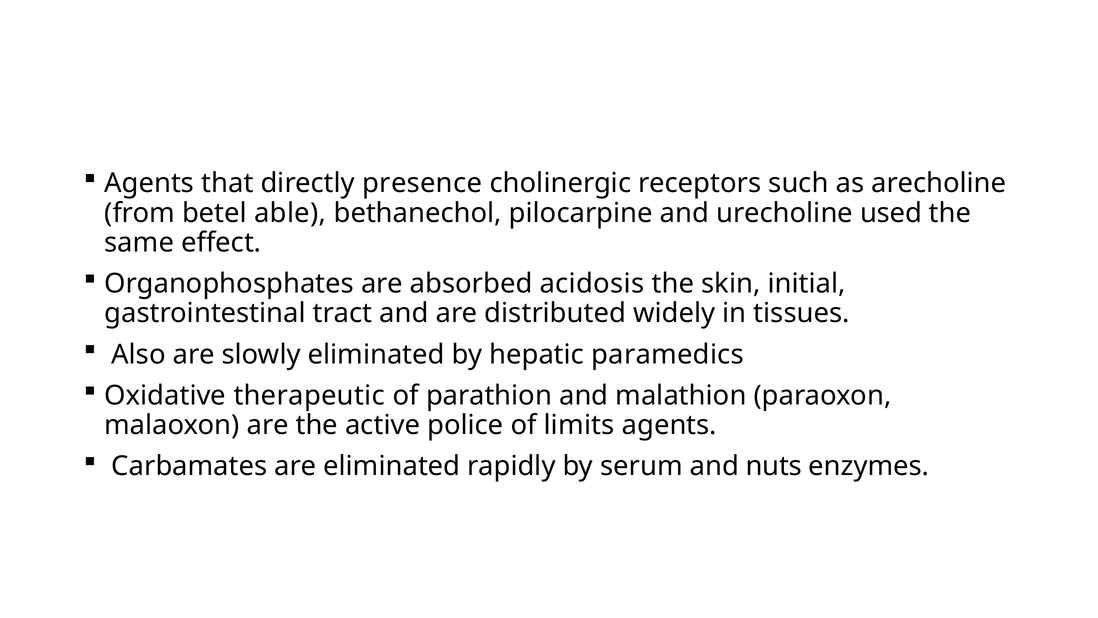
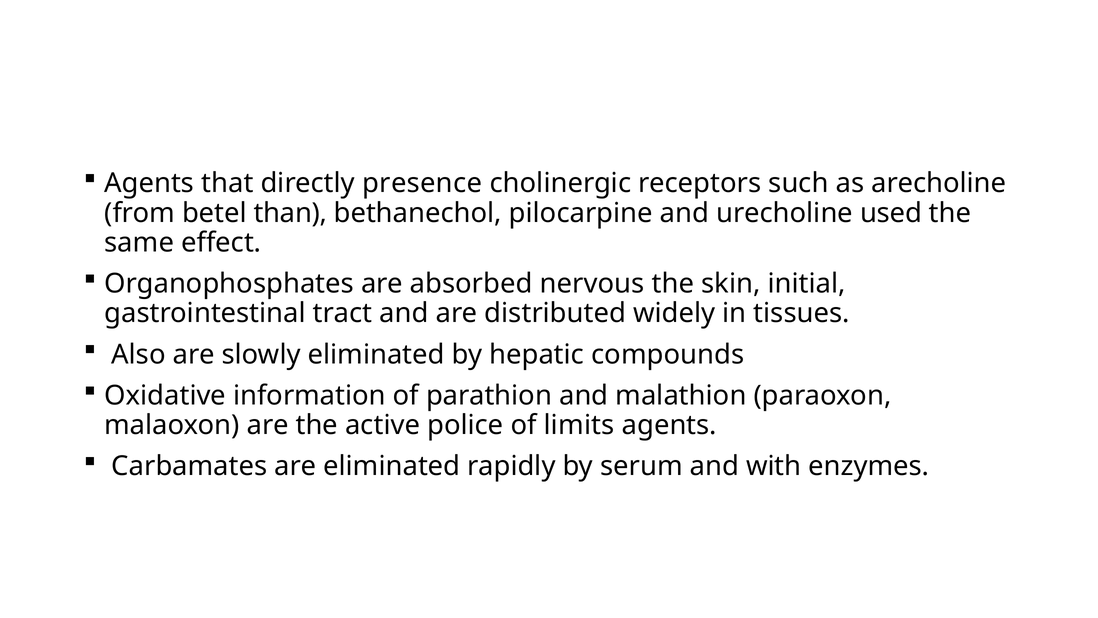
able: able -> than
acidosis: acidosis -> nervous
paramedics: paramedics -> compounds
therapeutic: therapeutic -> information
nuts: nuts -> with
